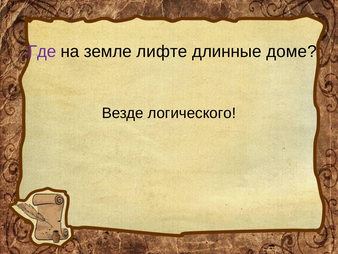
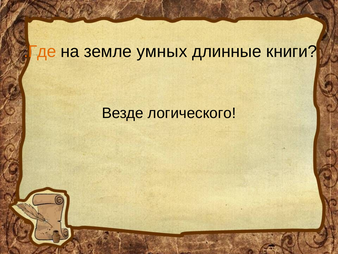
.Где colour: purple -> orange
лифте: лифте -> умных
доме: доме -> книги
